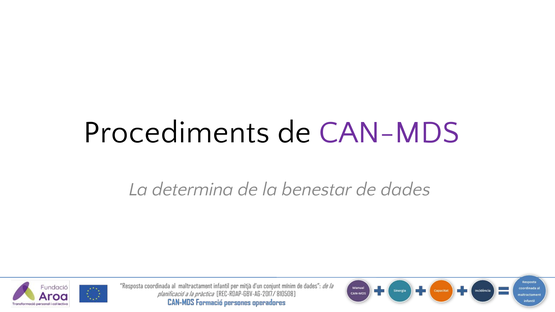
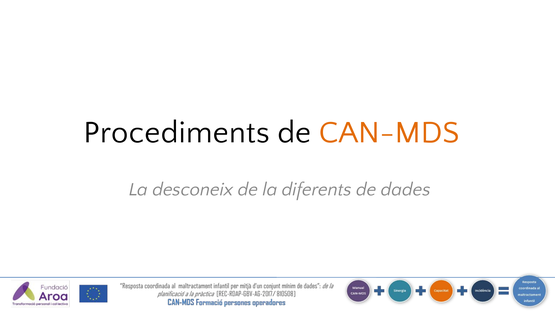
CAN-MDS colour: purple -> orange
determina: determina -> desconeix
benestar: benestar -> diferents
